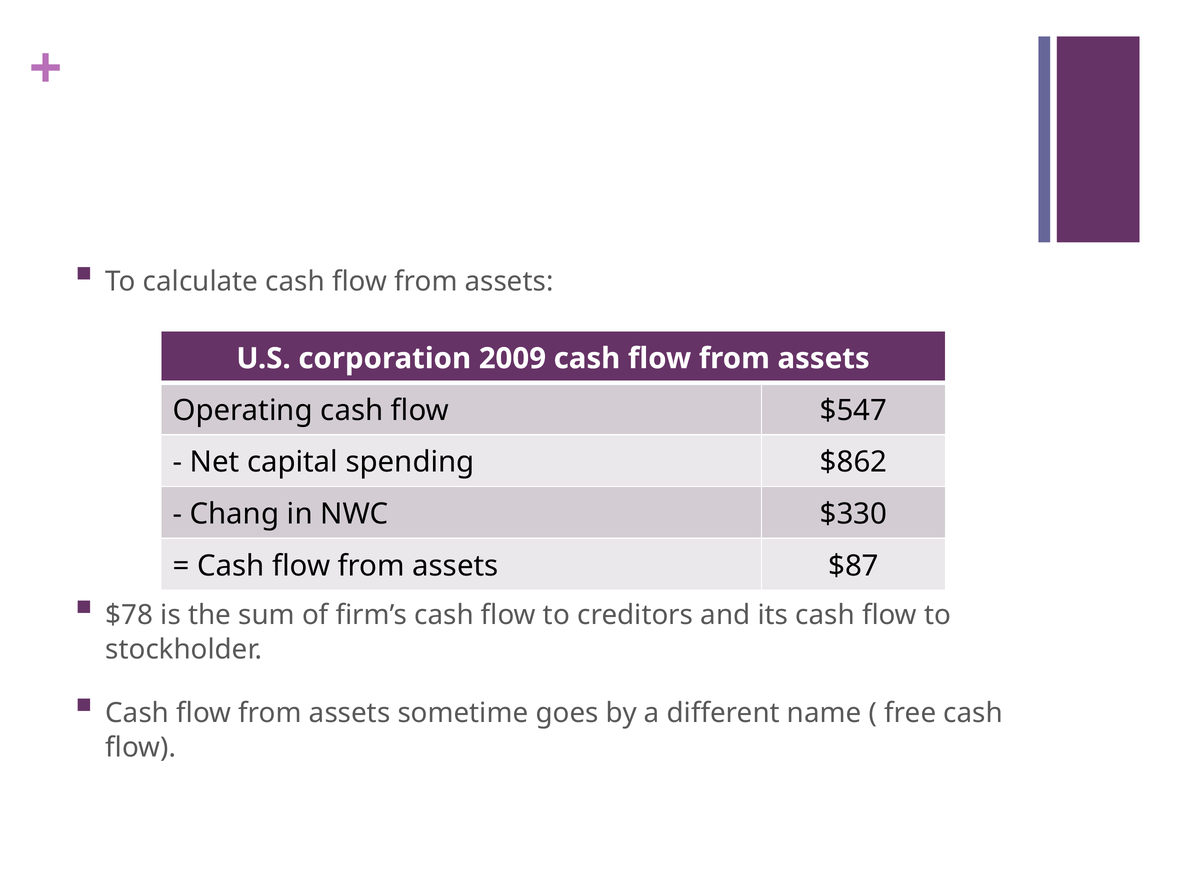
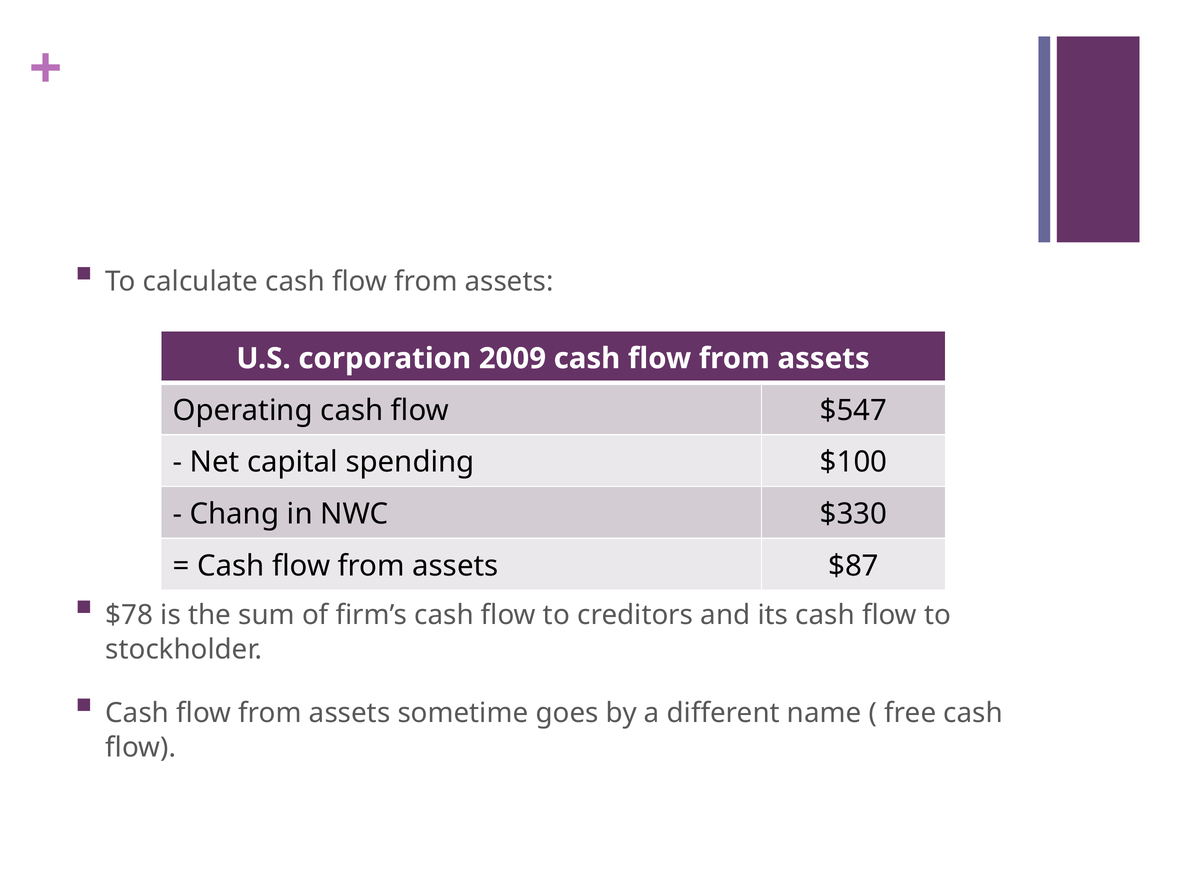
$862: $862 -> $100
